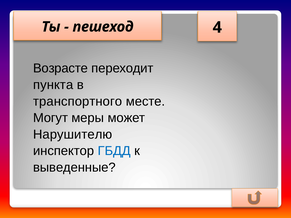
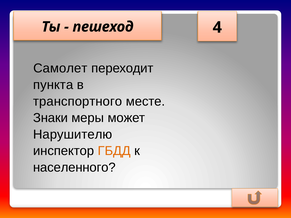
Возрасте: Возрасте -> Самолет
Могут: Могут -> Знаки
ГБДД colour: blue -> orange
выведенные: выведенные -> населенного
